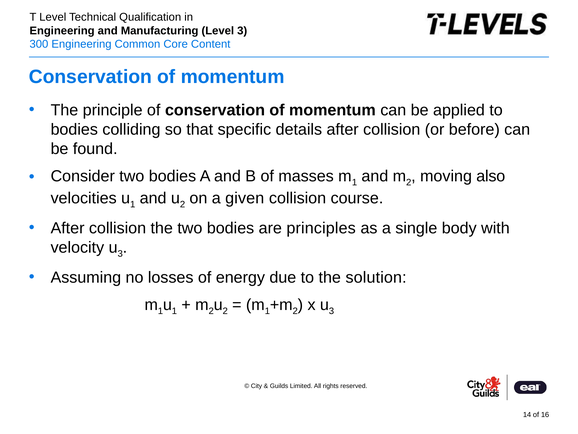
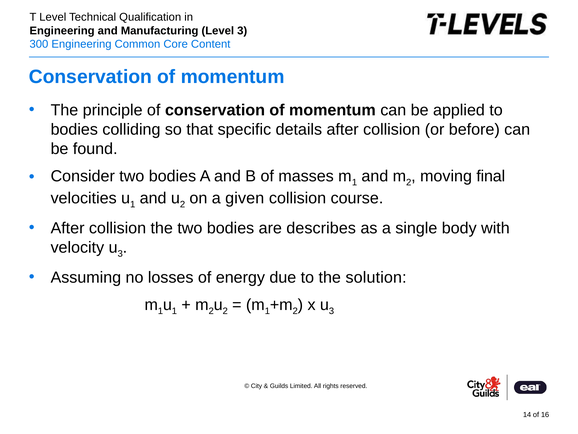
also: also -> final
principles: principles -> describes
